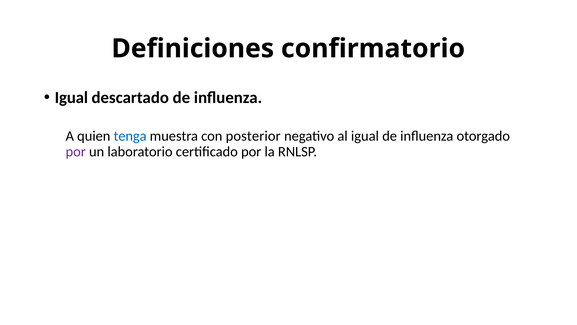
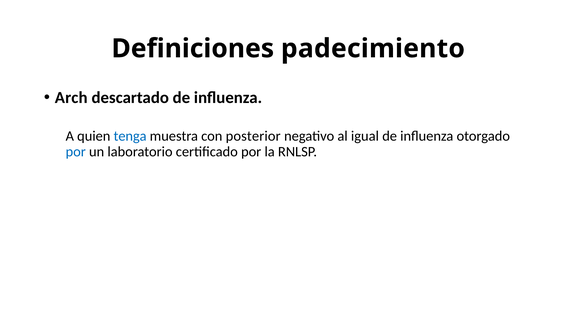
confirmatorio: confirmatorio -> padecimiento
Igual at (71, 98): Igual -> Arch
por at (76, 152) colour: purple -> blue
